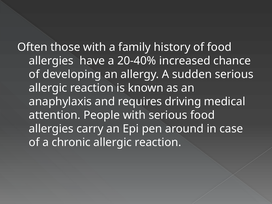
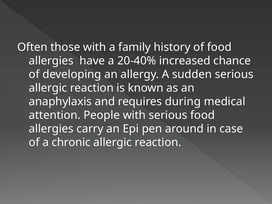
driving: driving -> during
